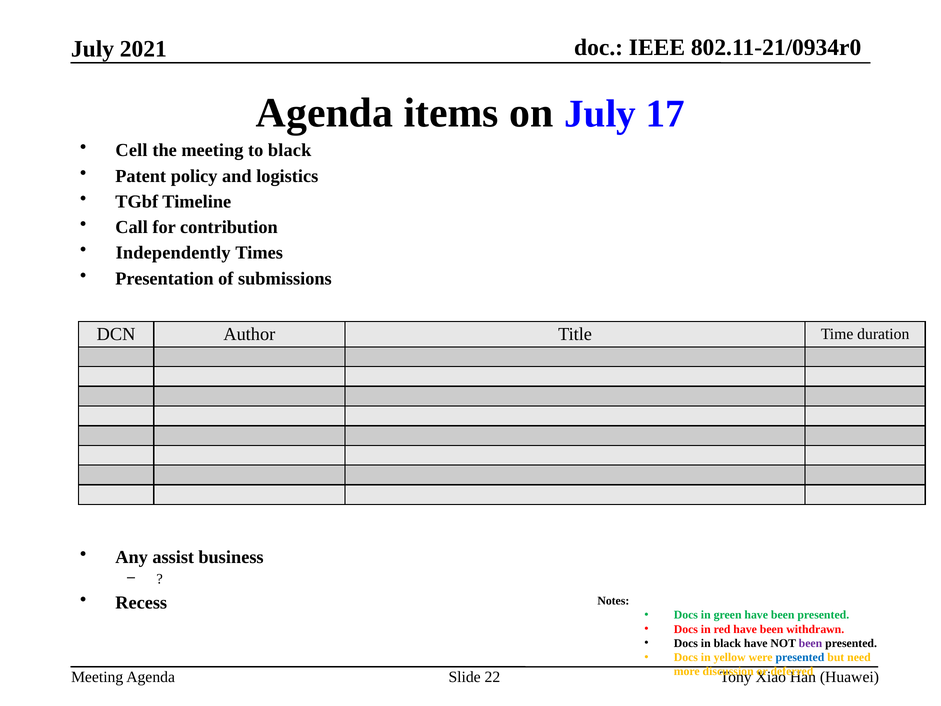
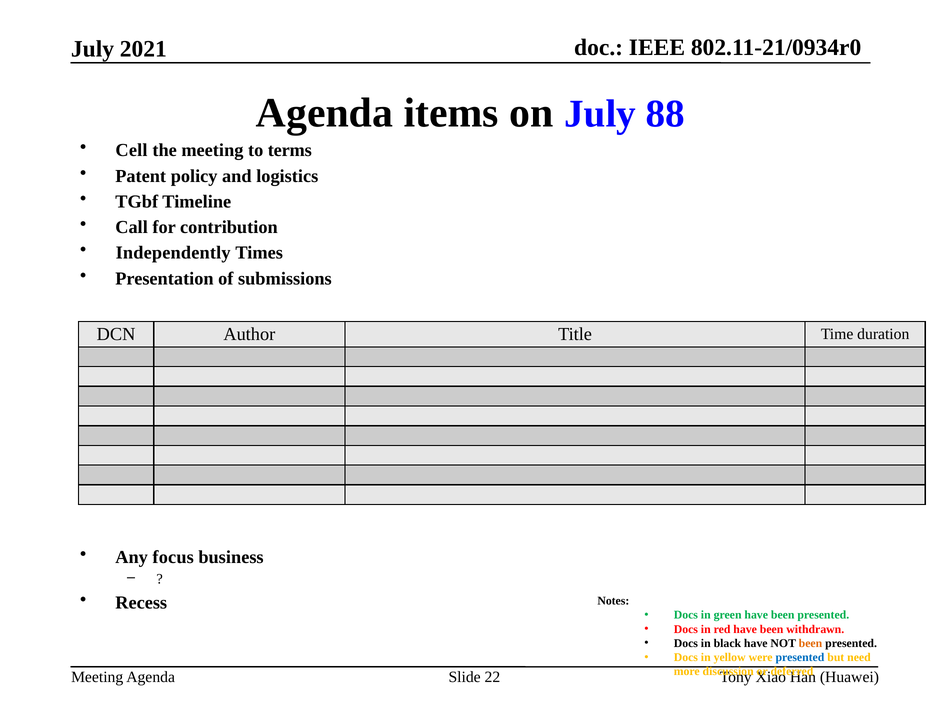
17: 17 -> 88
to black: black -> terms
assist: assist -> focus
been at (810, 643) colour: purple -> orange
